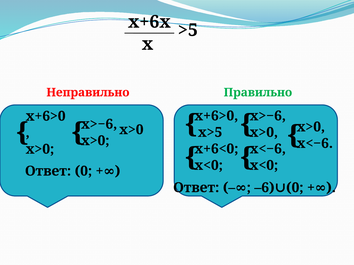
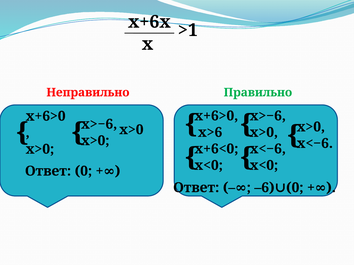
>5: >5 -> >1
x>5: x>5 -> x>6
